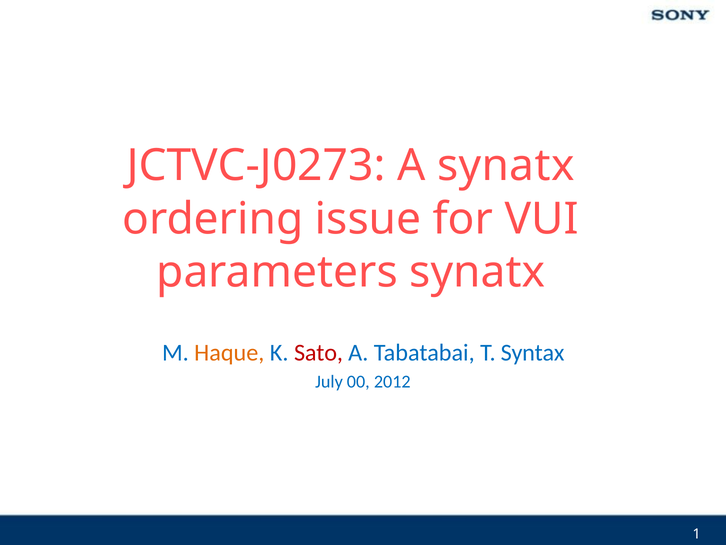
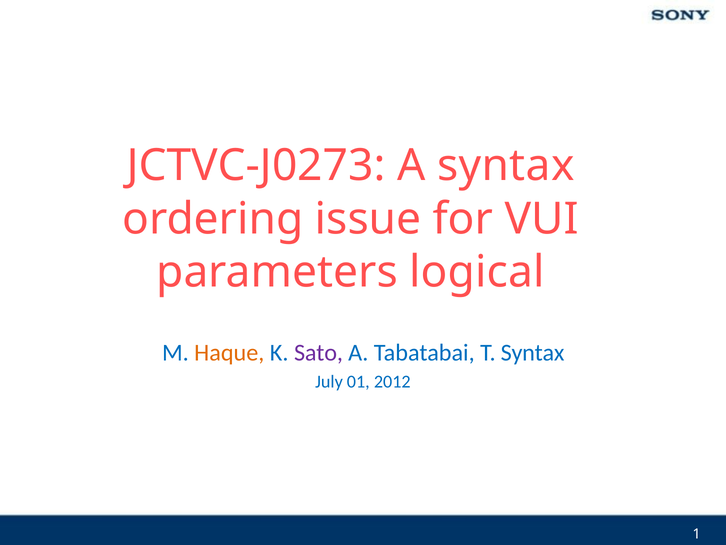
A synatx: synatx -> syntax
parameters synatx: synatx -> logical
Sato colour: red -> purple
00: 00 -> 01
